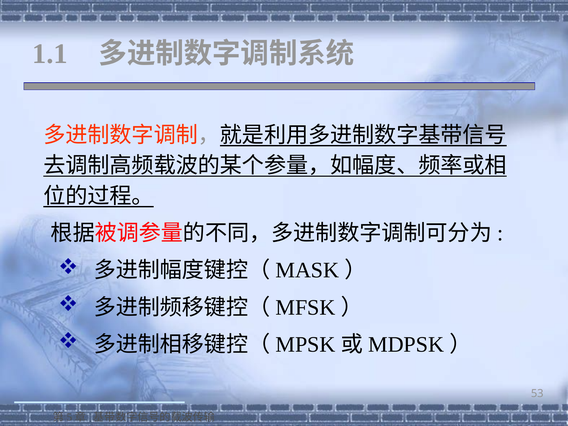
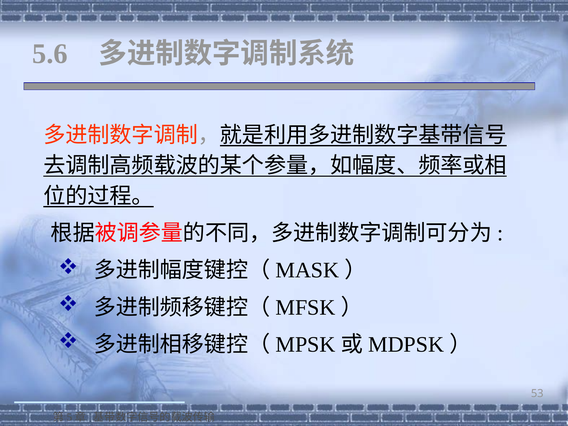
1.1: 1.1 -> 5.6
